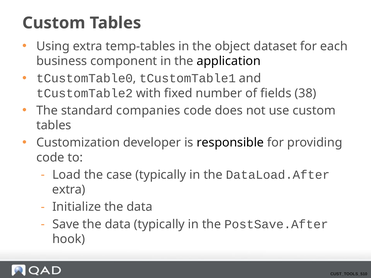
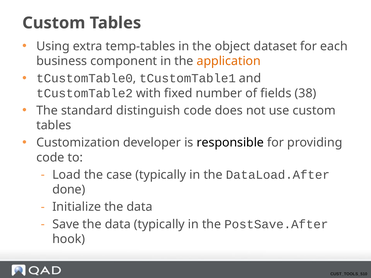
application colour: black -> orange
companies: companies -> distinguish
extra at (69, 190): extra -> done
